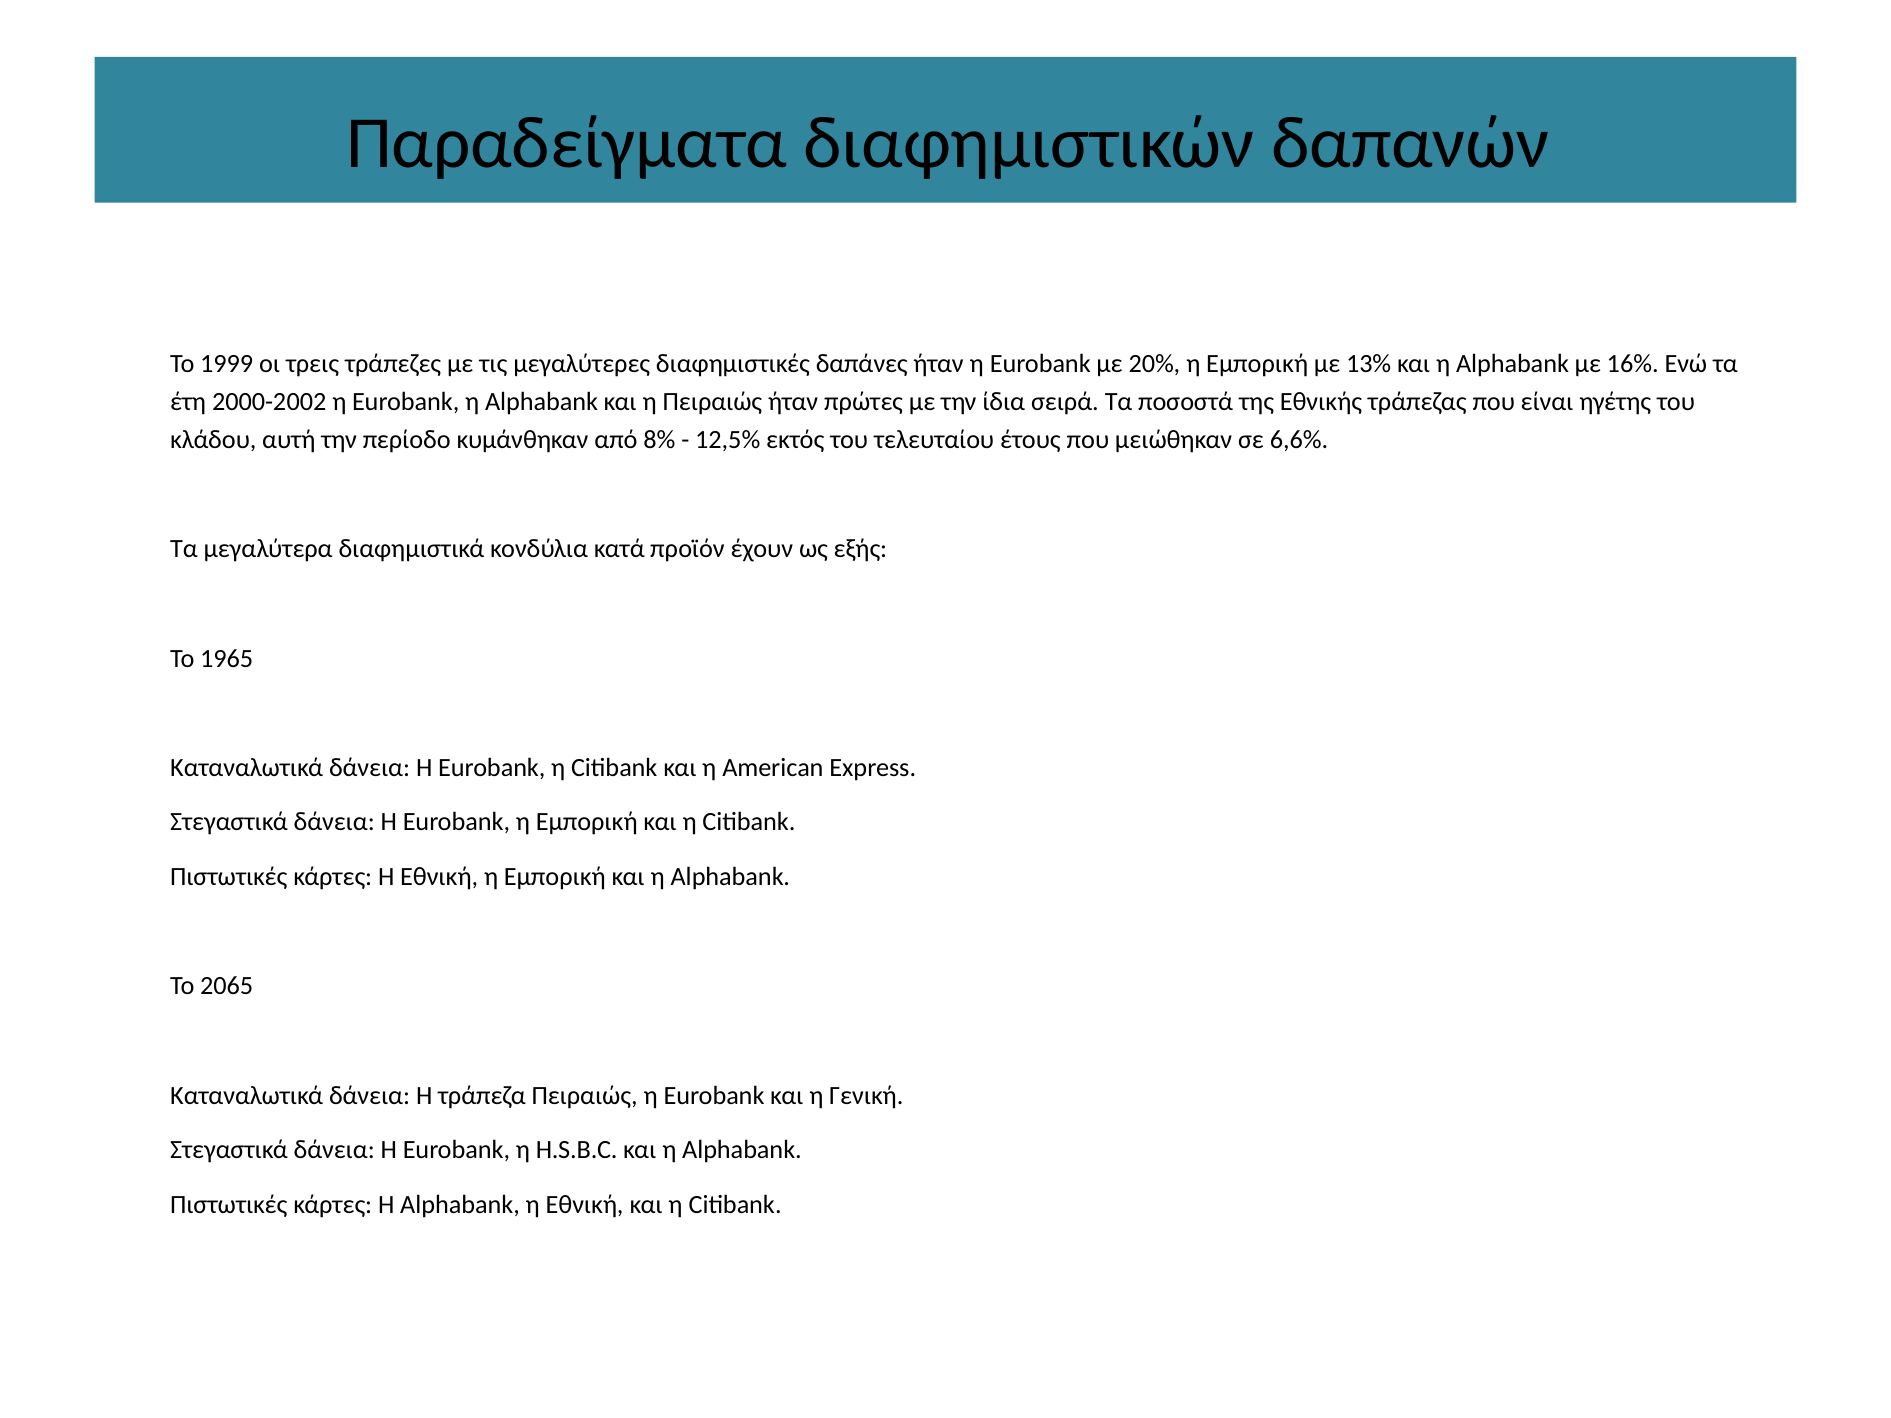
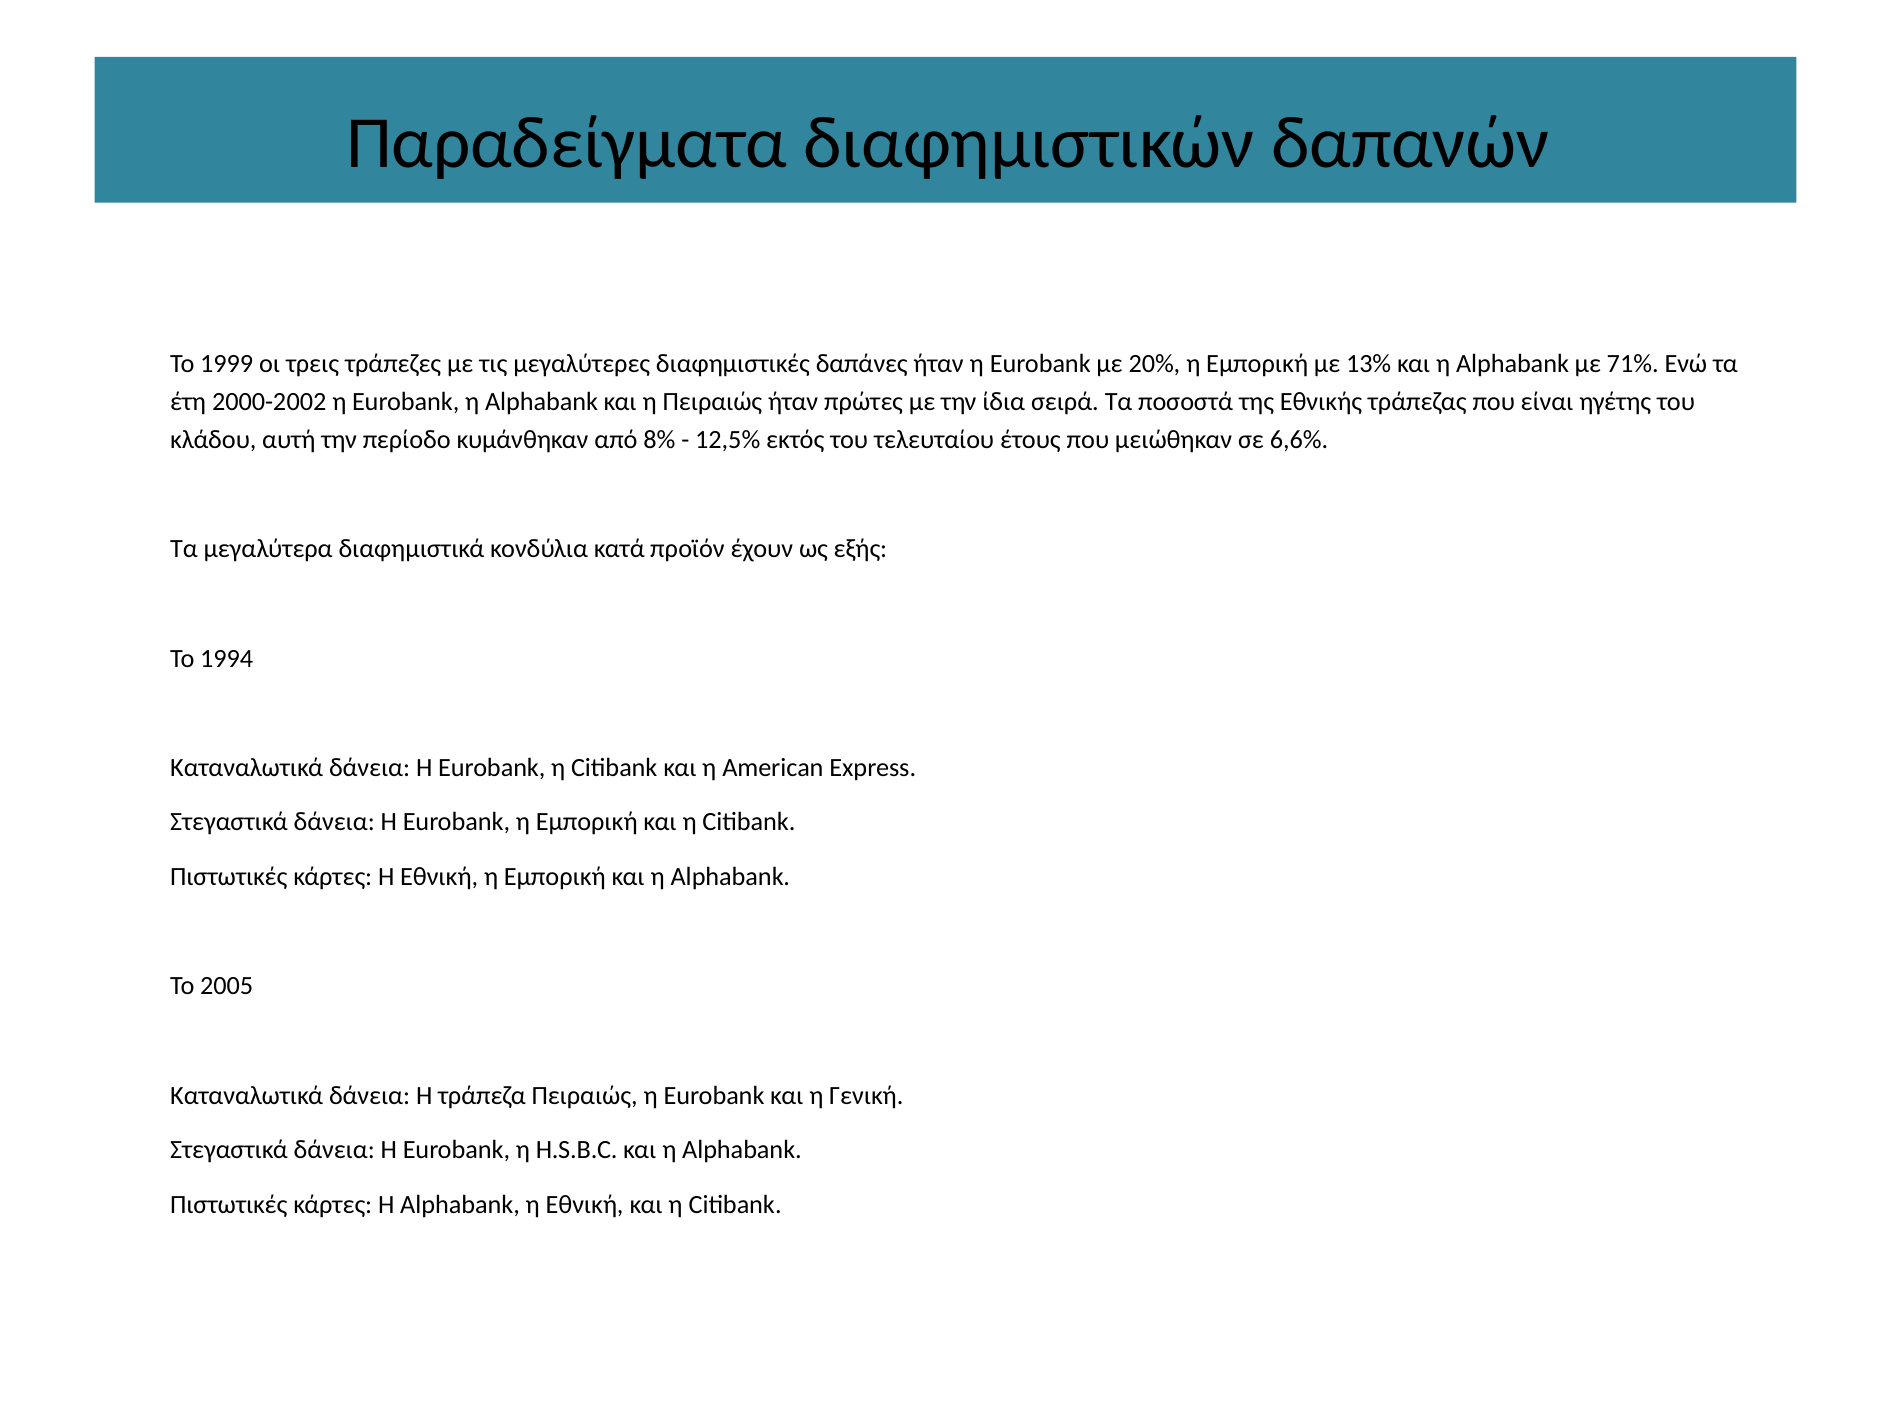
16%: 16% -> 71%
1965: 1965 -> 1994
2065: 2065 -> 2005
